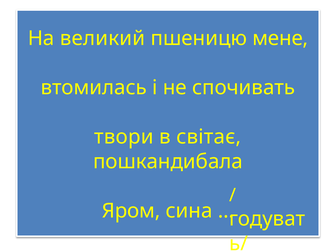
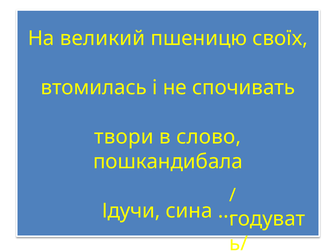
мене: мене -> своїх
світає: світає -> слово
Яром: Яром -> Ідучи
